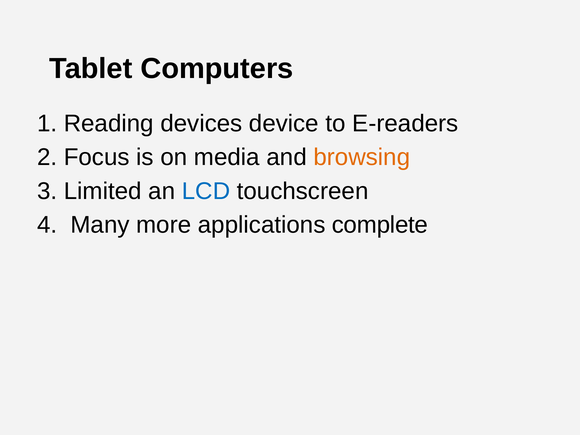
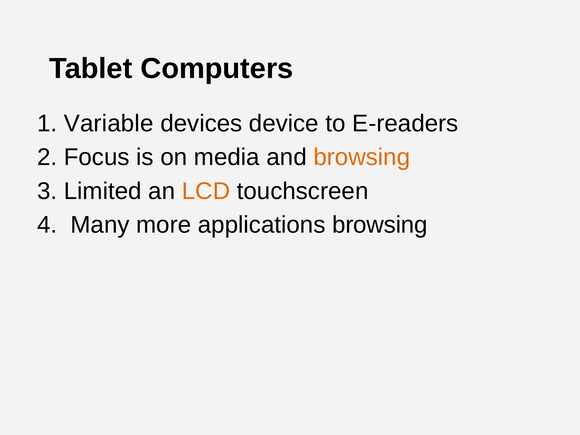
Reading: Reading -> Variable
LCD colour: blue -> orange
applications complete: complete -> browsing
